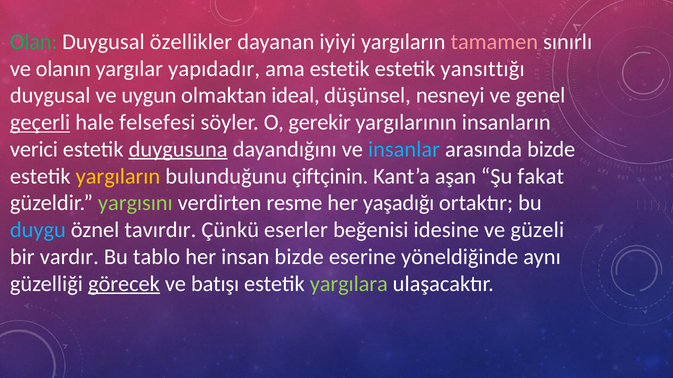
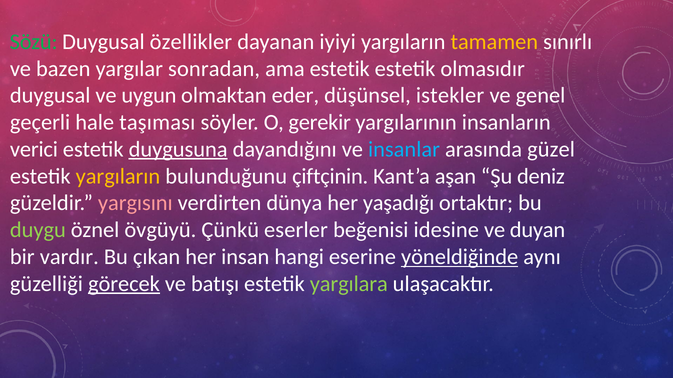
Olan: Olan -> Sözü
tamamen colour: pink -> yellow
olanın: olanın -> bazen
yapıdadır: yapıdadır -> sonradan
yansıttığı: yansıttığı -> olmasıdır
ideal: ideal -> eder
nesneyi: nesneyi -> istekler
geçerli underline: present -> none
felsefesi: felsefesi -> taşıması
arasında bizde: bizde -> güzel
fakat: fakat -> deniz
yargısını colour: light green -> pink
resme: resme -> dünya
duygu colour: light blue -> light green
tavırdır: tavırdır -> övgüyü
güzeli: güzeli -> duyan
tablo: tablo -> çıkan
insan bizde: bizde -> hangi
yöneldiğinde underline: none -> present
